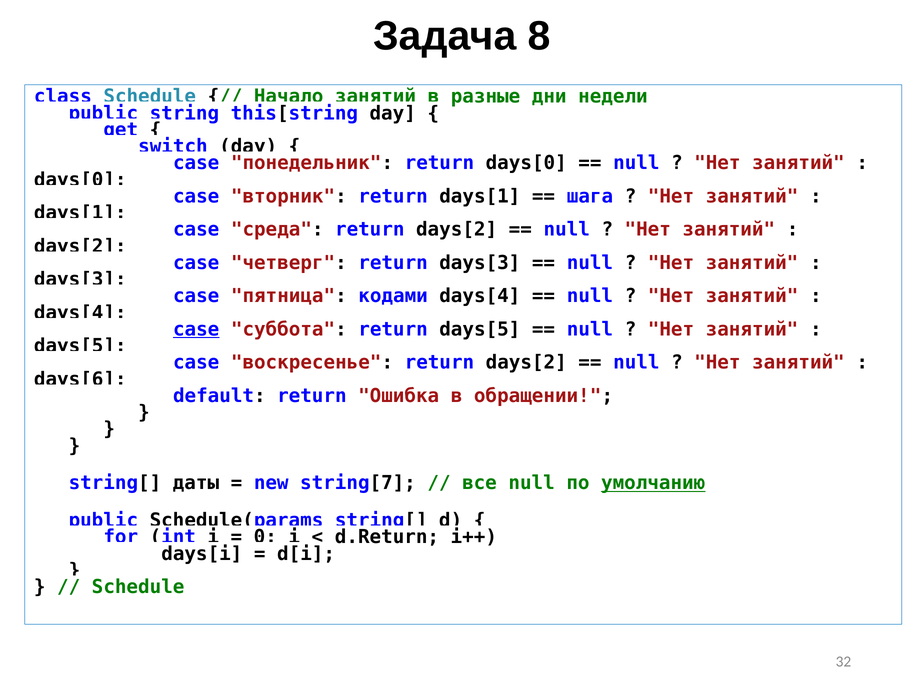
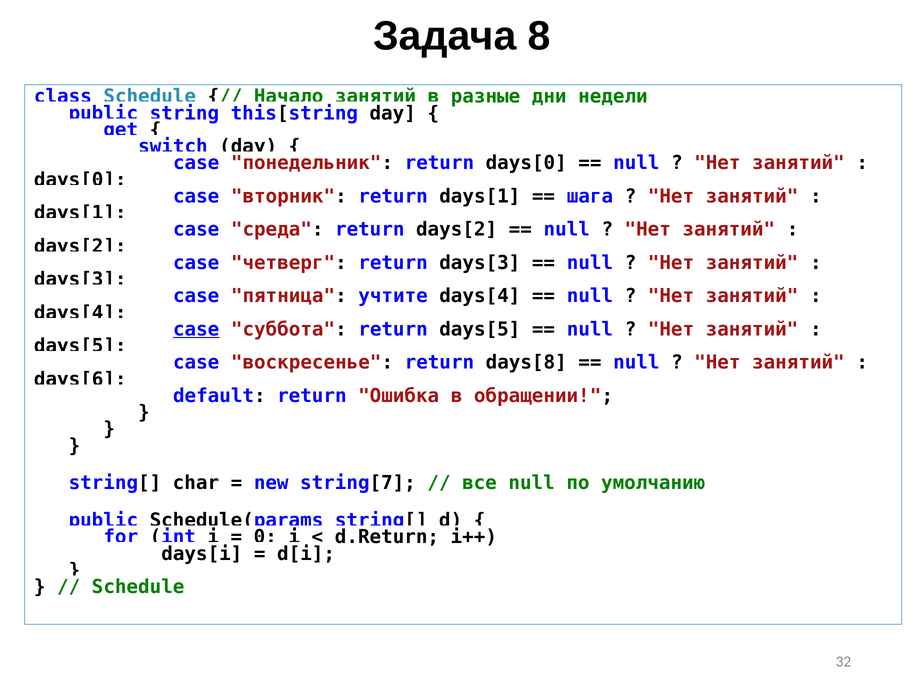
кодами: кодами -> учтите
воскресенье return days[2: days[2 -> days[8
даты: даты -> char
умолчанию underline: present -> none
